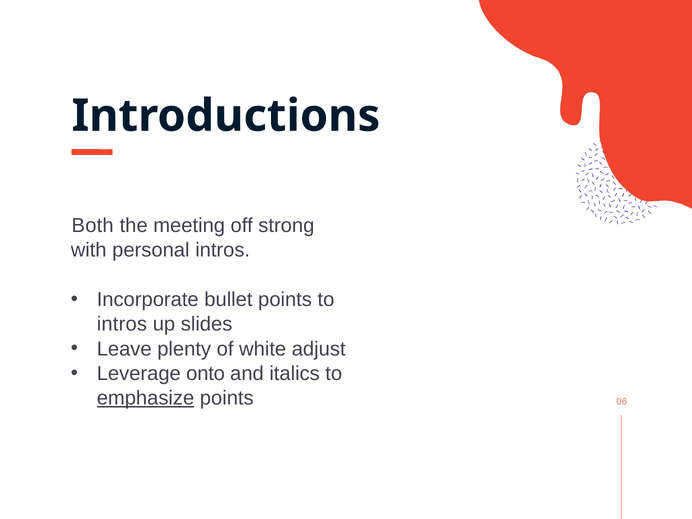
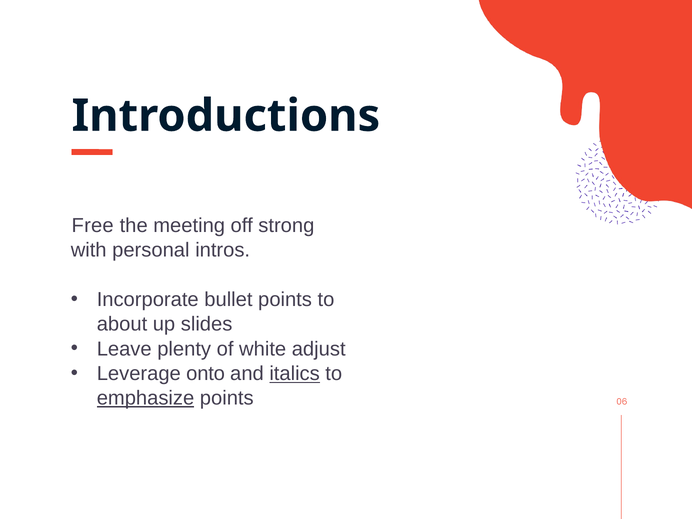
Both: Both -> Free
intros at (122, 324): intros -> about
italics underline: none -> present
